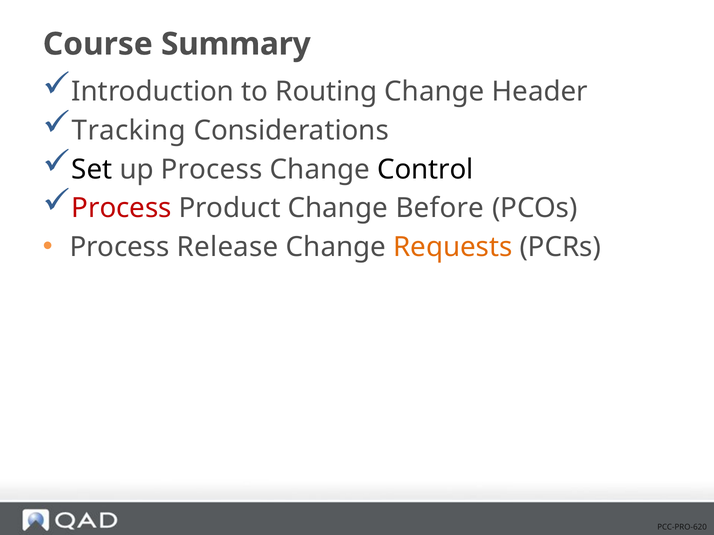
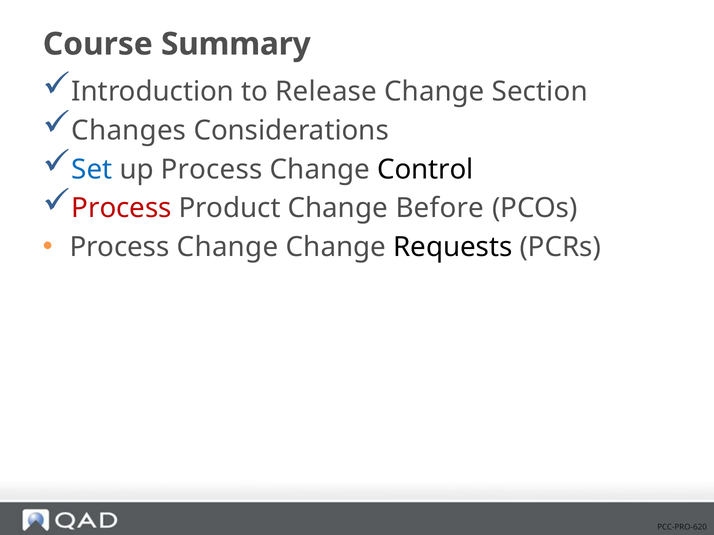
Routing: Routing -> Release
Header: Header -> Section
Tracking: Tracking -> Changes
Set colour: black -> blue
Release at (228, 247): Release -> Change
Requests colour: orange -> black
